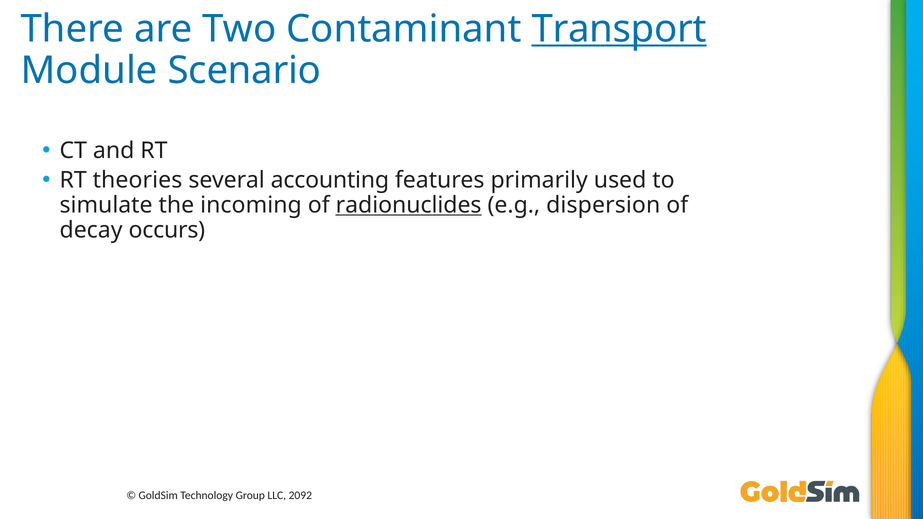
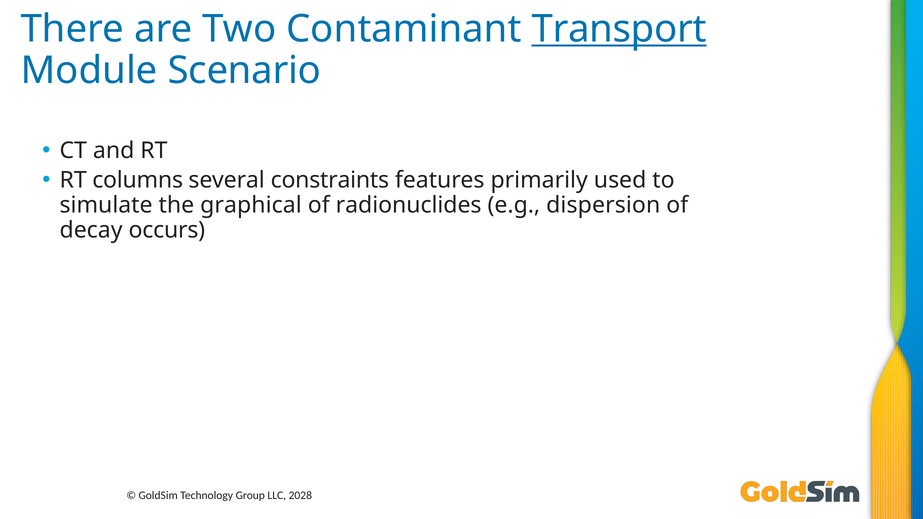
theories: theories -> columns
accounting: accounting -> constraints
incoming: incoming -> graphical
radionuclides underline: present -> none
2092: 2092 -> 2028
